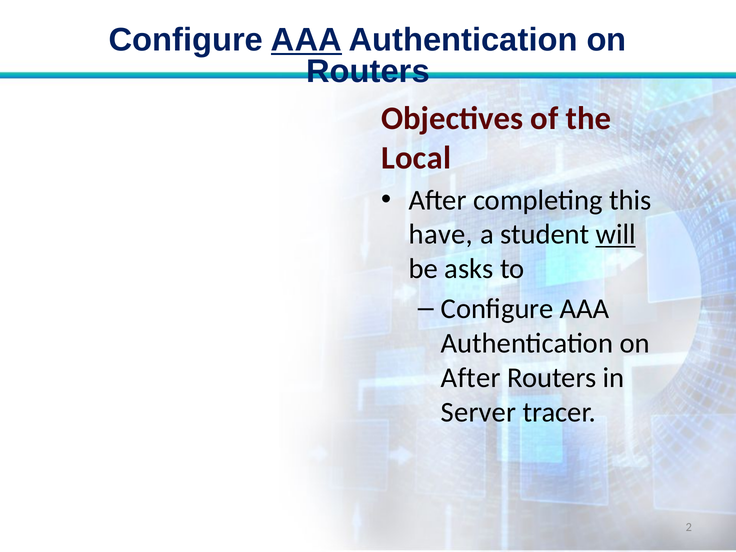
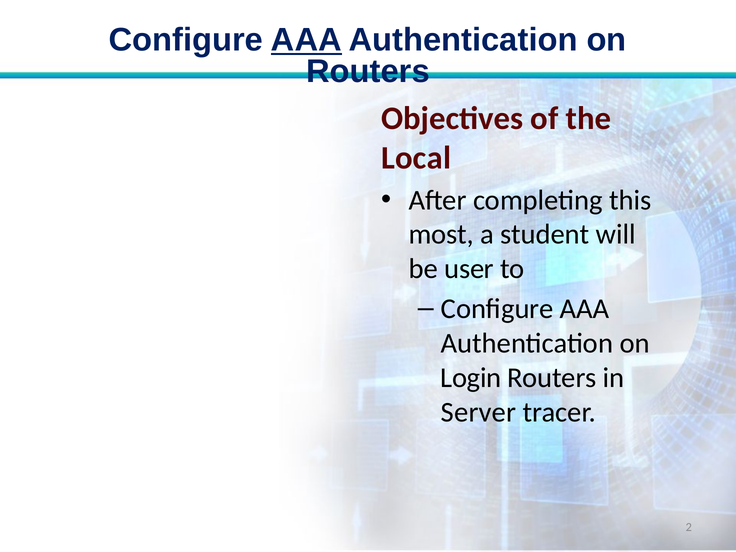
have: have -> most
will underline: present -> none
asks: asks -> user
After at (471, 378): After -> Login
